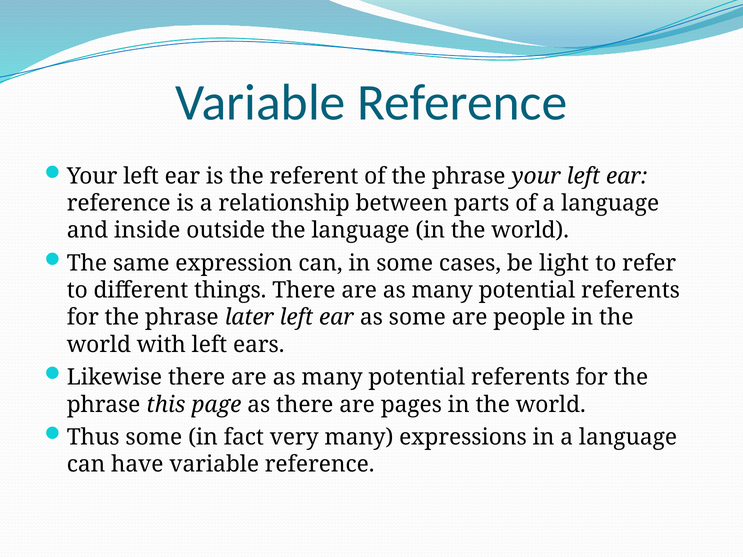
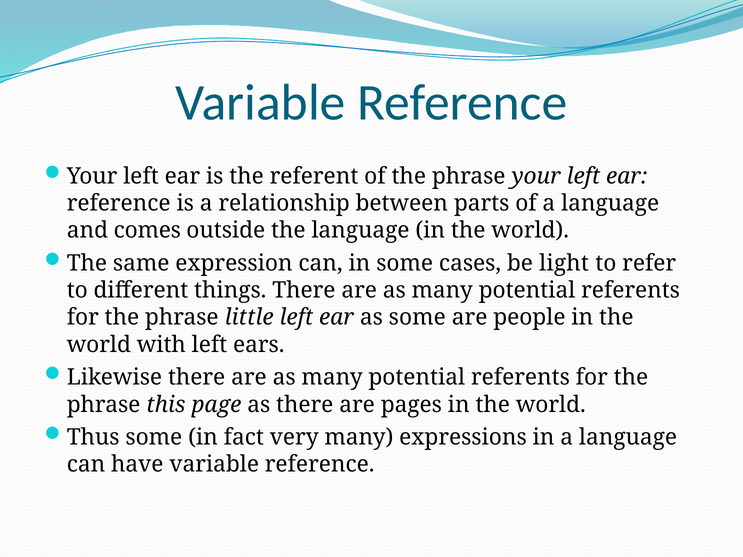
inside: inside -> comes
later: later -> little
